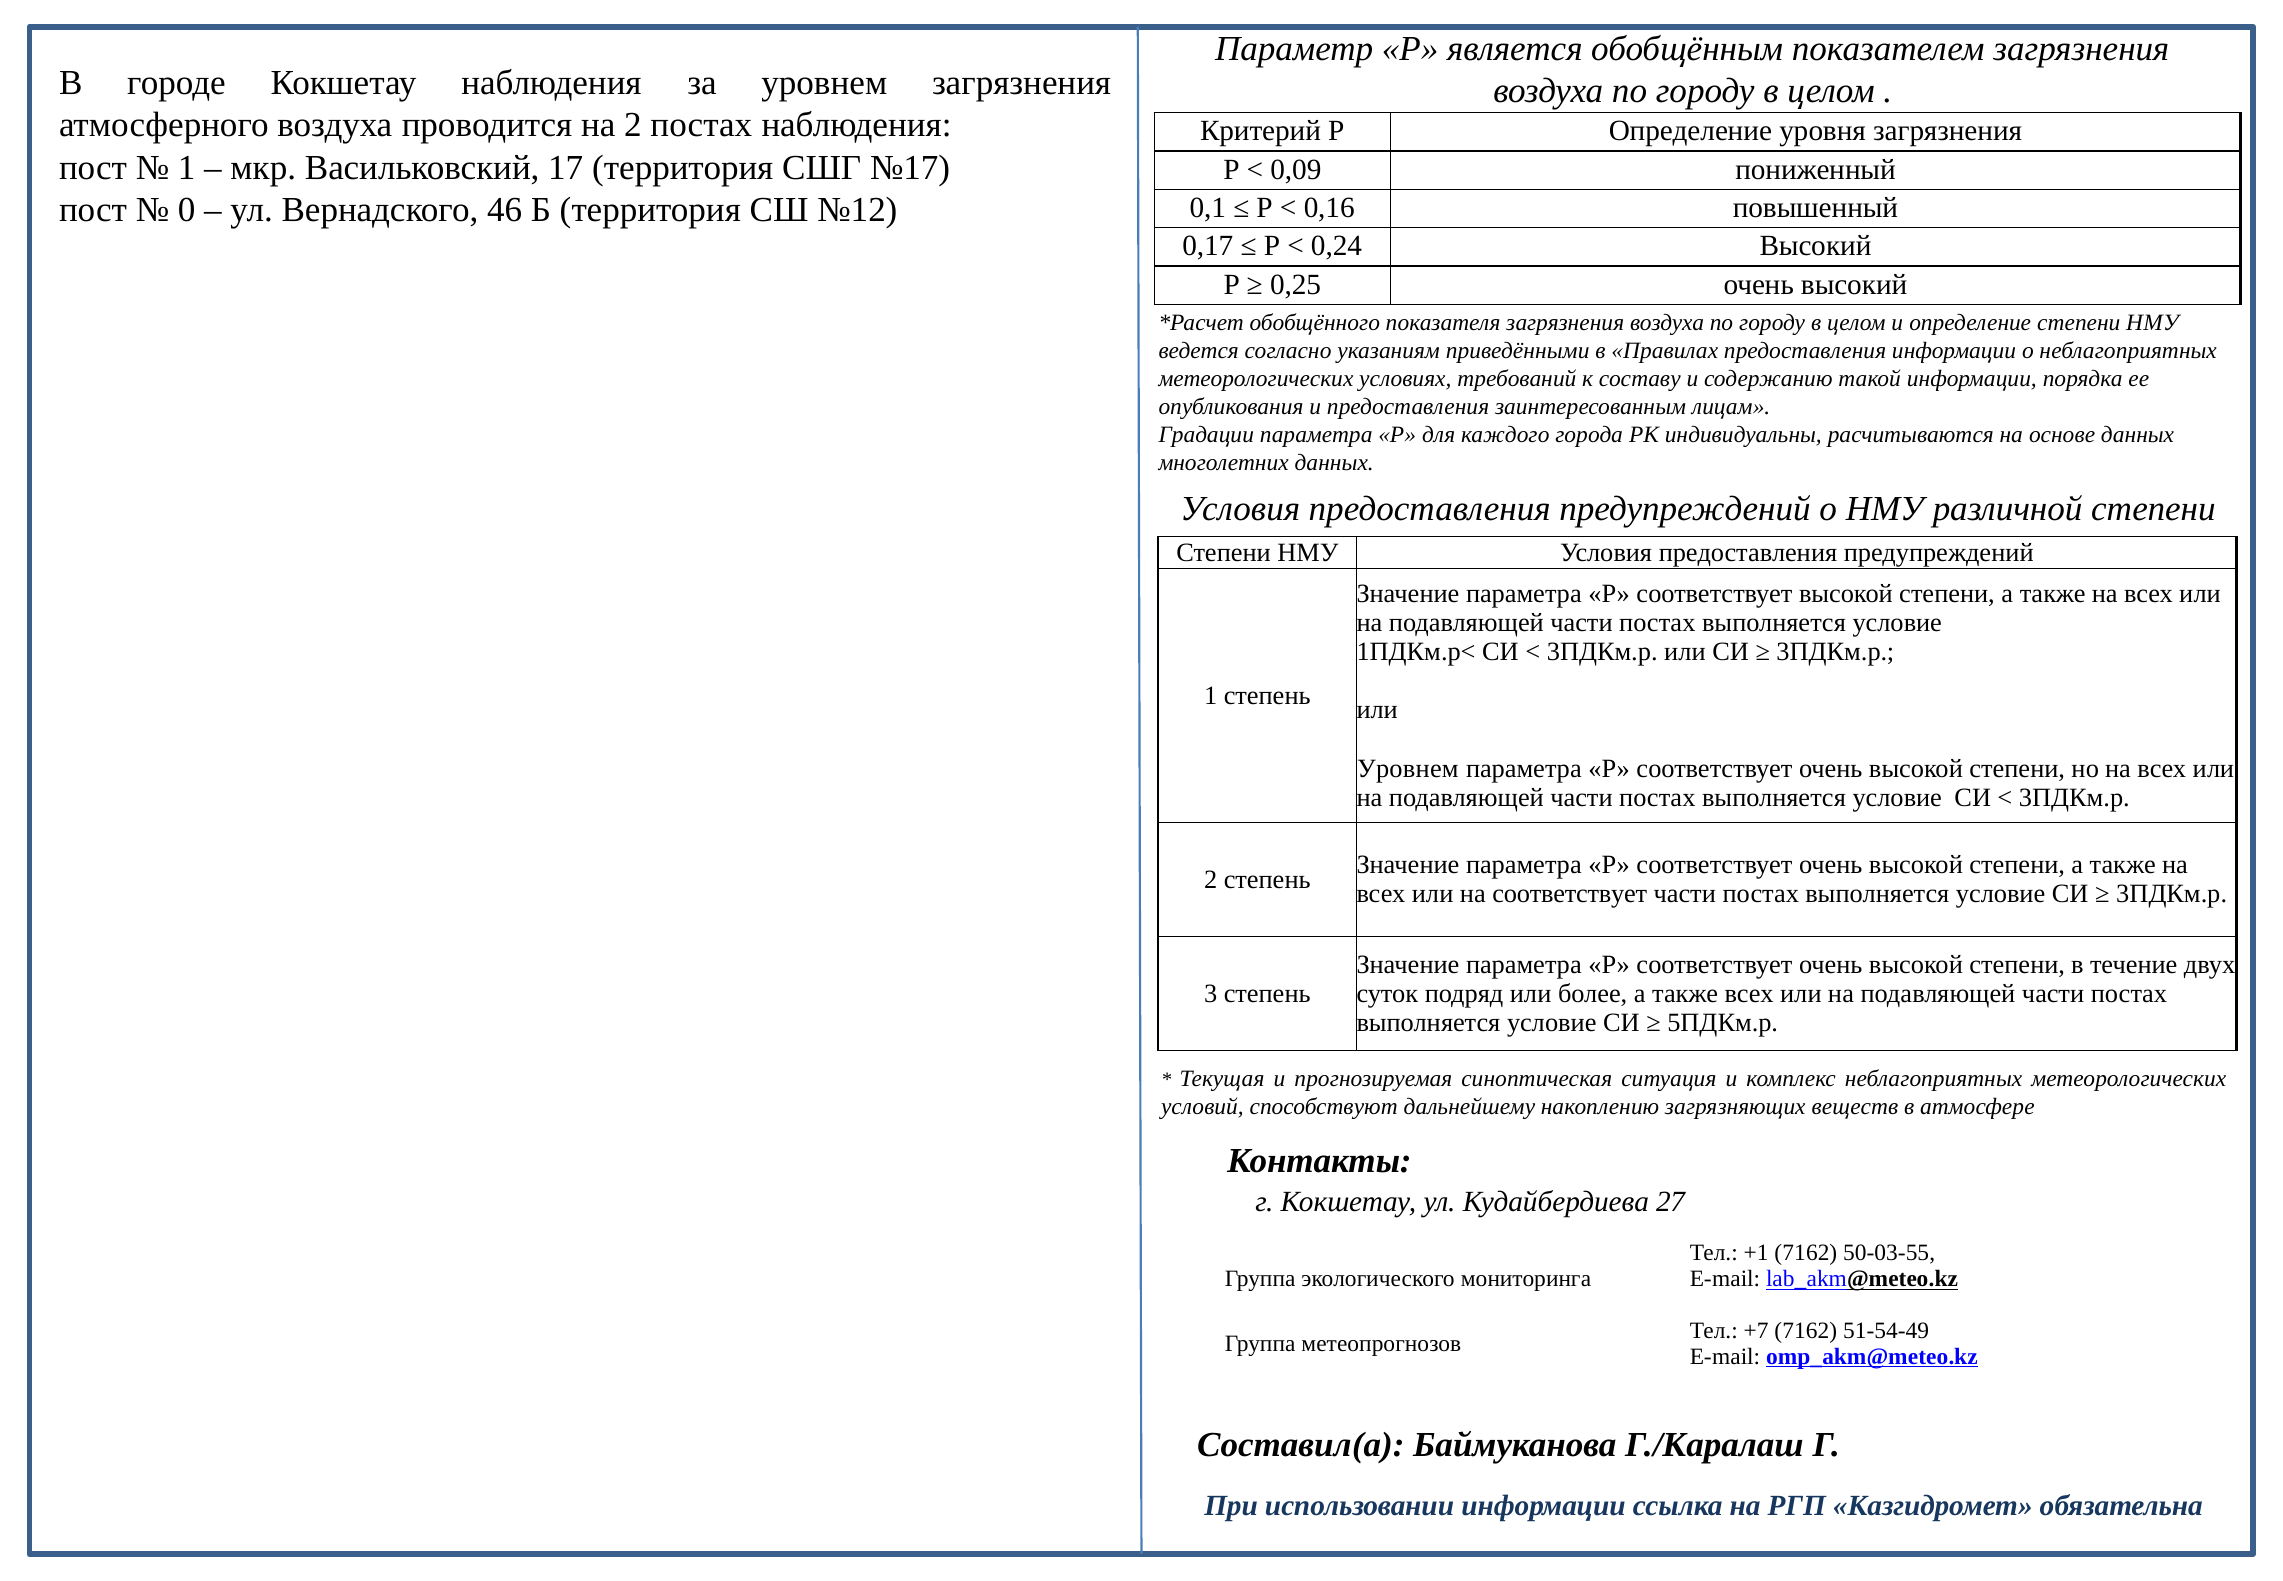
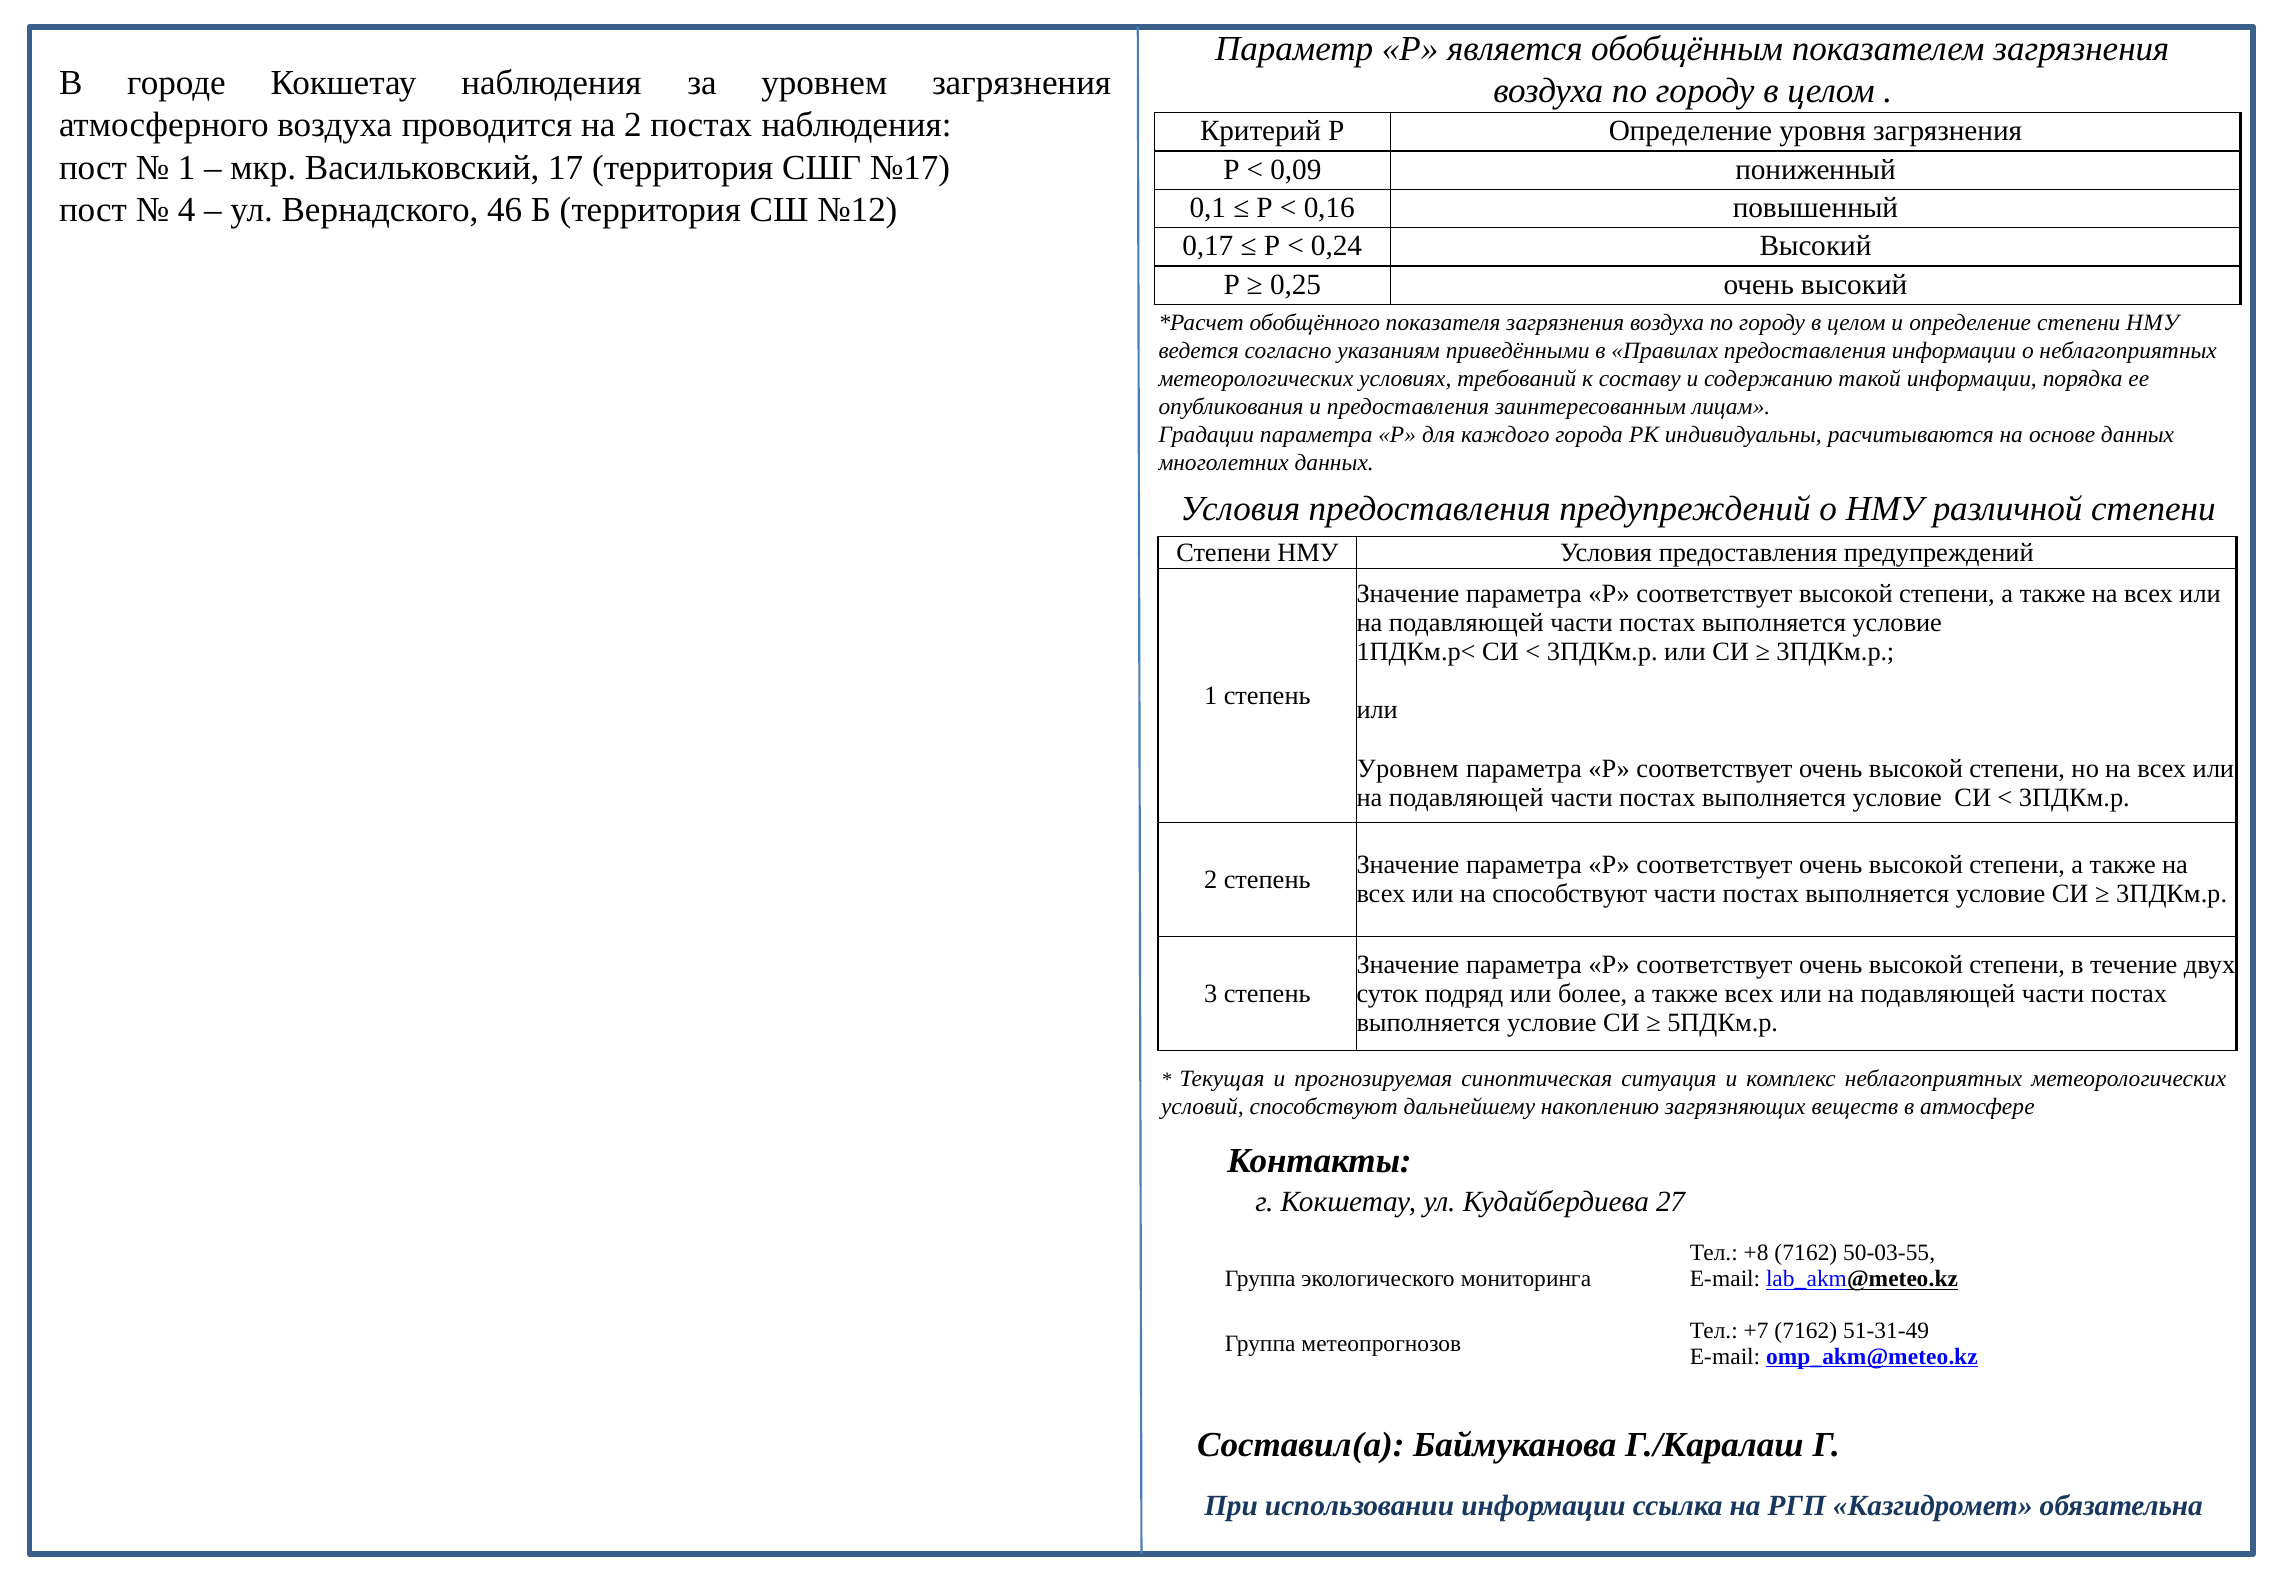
0: 0 -> 4
на соответствует: соответствует -> способствуют
+1: +1 -> +8
51-54-49: 51-54-49 -> 51-31-49
